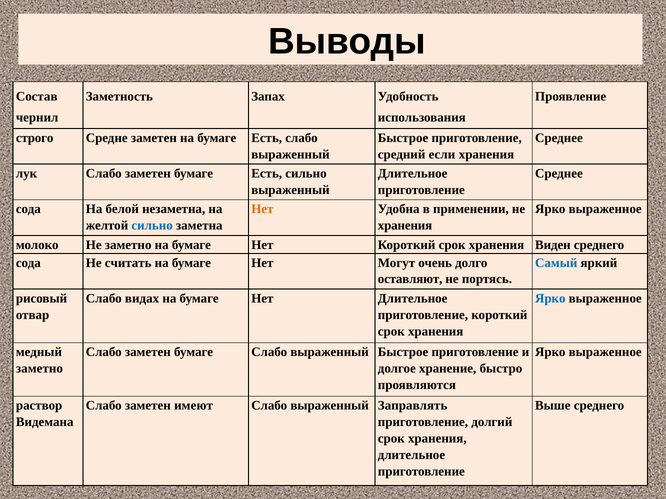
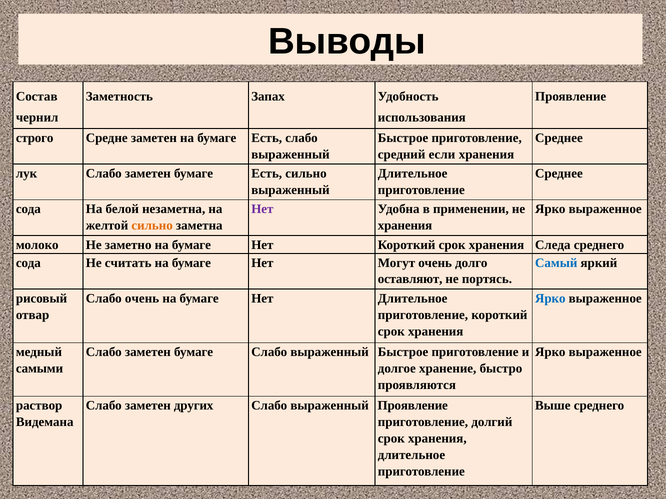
Нет at (262, 209) colour: orange -> purple
сильно at (152, 226) colour: blue -> orange
Виден: Виден -> Следа
Слабо видах: видах -> очень
заметно at (39, 369): заметно -> самыми
имеют: имеют -> других
выраженный Заправлять: Заправлять -> Проявление
